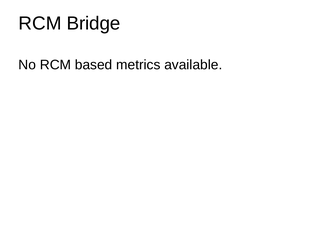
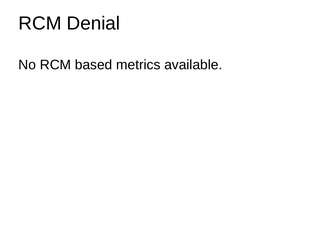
Bridge: Bridge -> Denial
